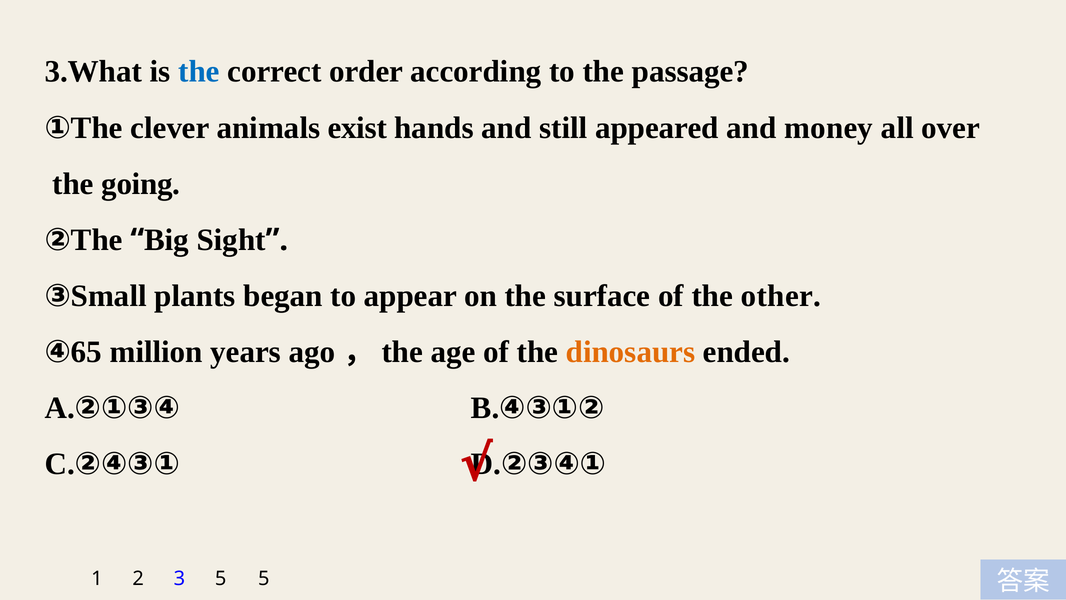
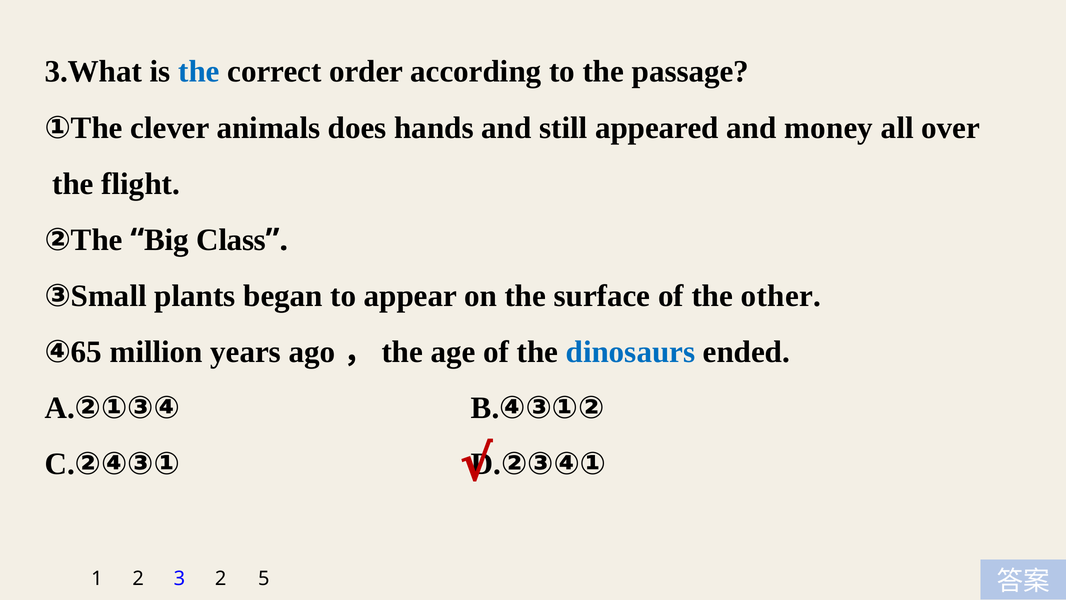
exist: exist -> does
going: going -> flight
Sight: Sight -> Class
dinosaurs colour: orange -> blue
3 5: 5 -> 2
